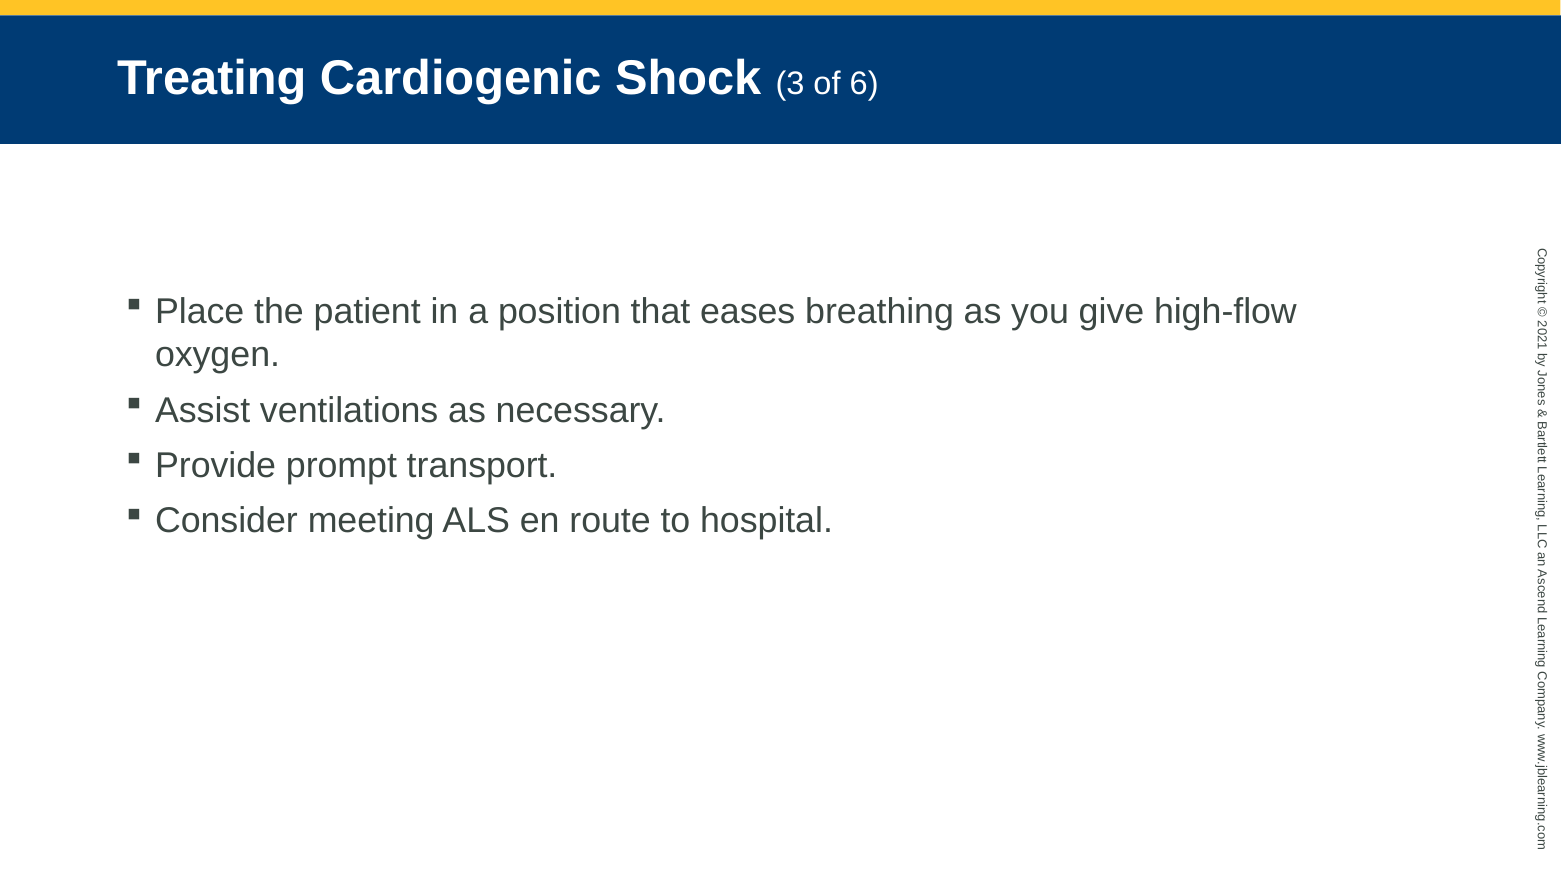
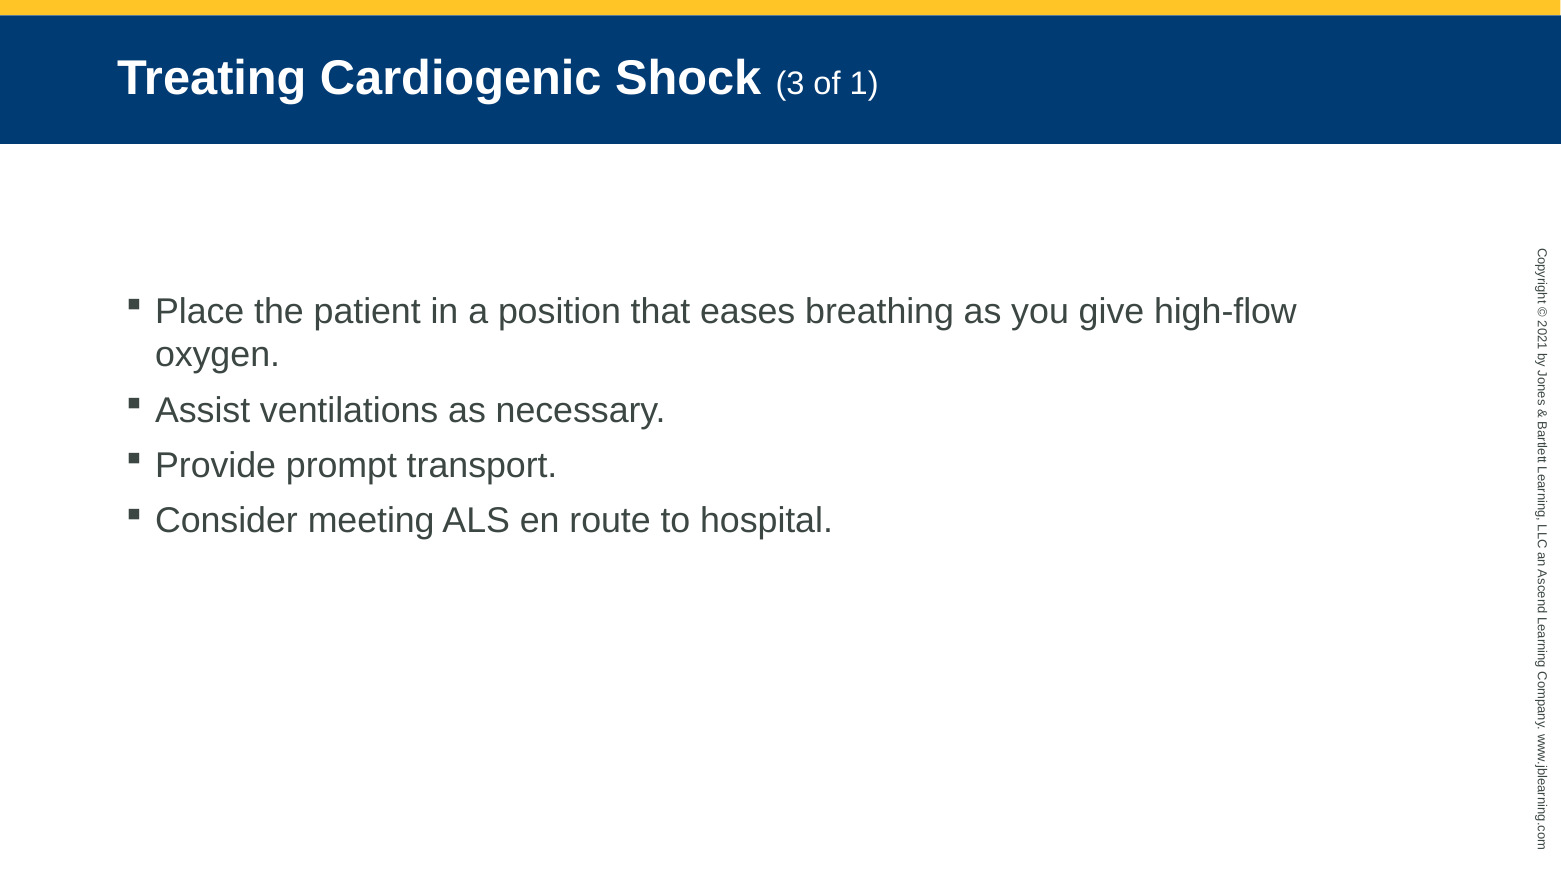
of 6: 6 -> 1
